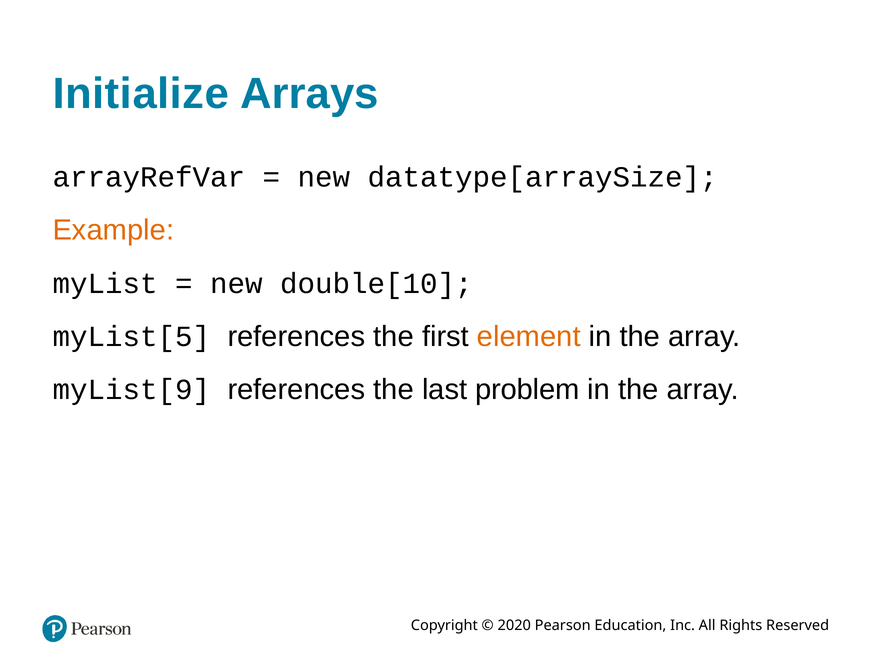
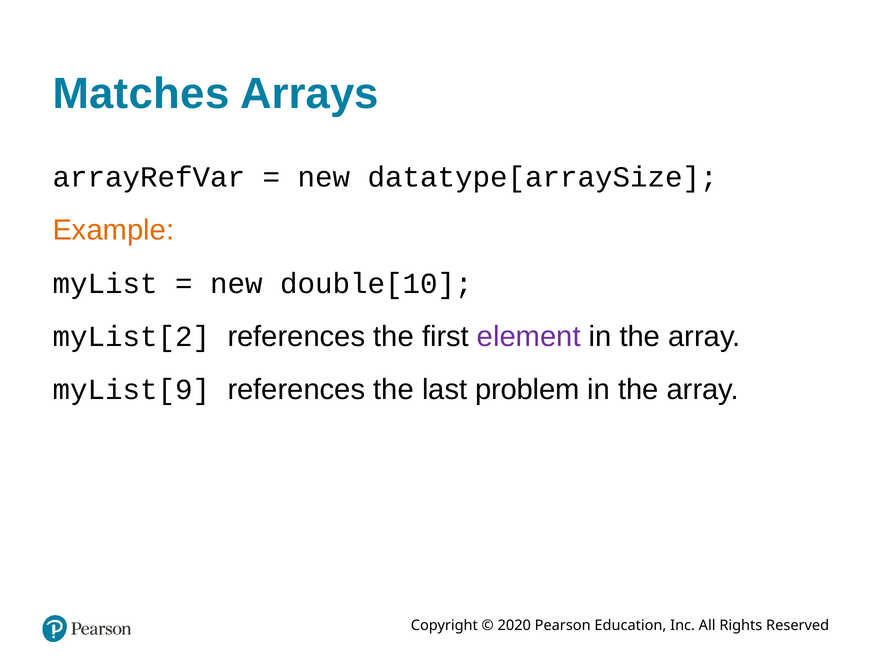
Initialize: Initialize -> Matches
myList[5: myList[5 -> myList[2
element colour: orange -> purple
